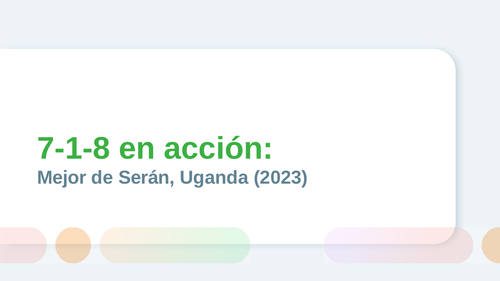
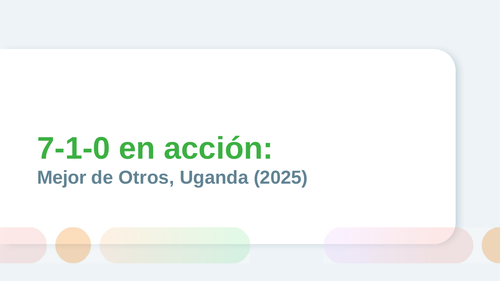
7-1-8: 7-1-8 -> 7-1-0
Serán: Serán -> Otros
2023: 2023 -> 2025
